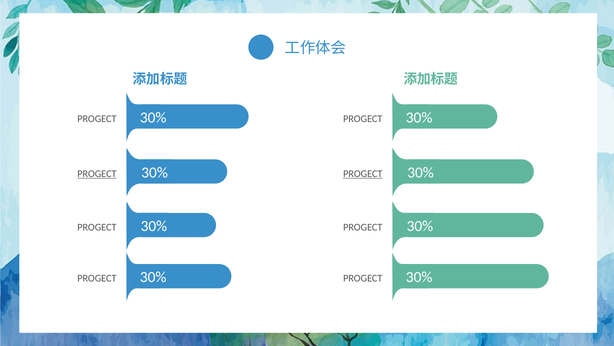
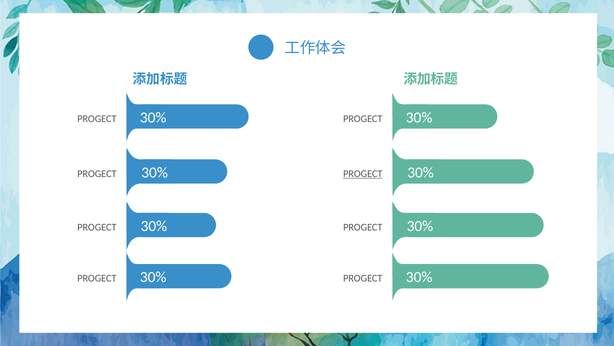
PROGECT at (97, 173) underline: present -> none
